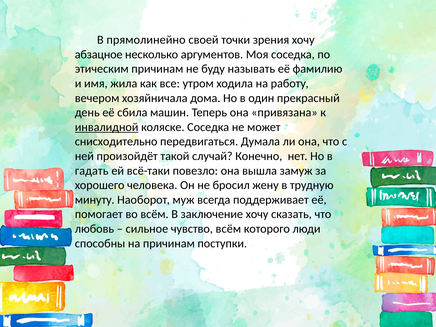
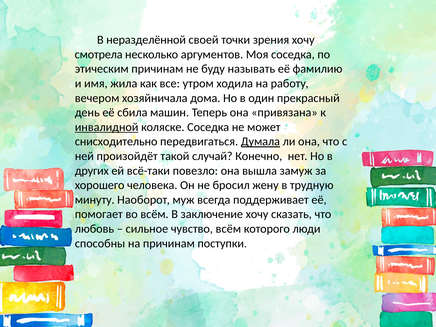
прямолинейно: прямолинейно -> неразделённой
абзацное: абзацное -> смотрела
Думала underline: none -> present
гадать: гадать -> других
